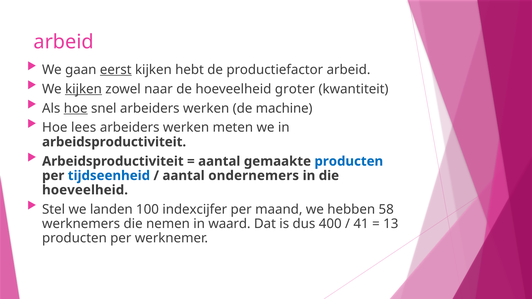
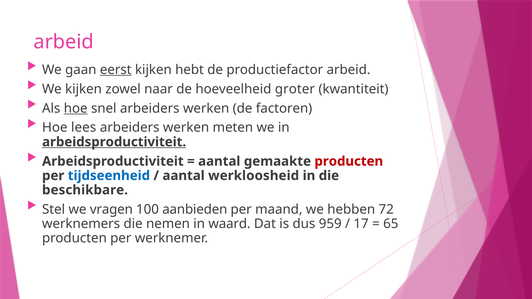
kijken at (83, 89) underline: present -> none
machine: machine -> factoren
arbeidsproductiviteit at (114, 142) underline: none -> present
producten at (349, 161) colour: blue -> red
ondernemers: ondernemers -> werkloosheid
hoeveelheid at (85, 190): hoeveelheid -> beschikbare
landen: landen -> vragen
indexcijfer: indexcijfer -> aanbieden
58: 58 -> 72
400: 400 -> 959
41: 41 -> 17
13: 13 -> 65
